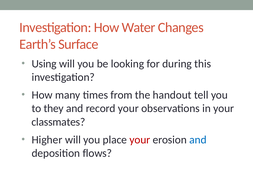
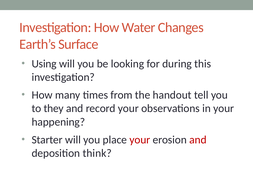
classmates: classmates -> happening
Higher: Higher -> Starter
and at (198, 140) colour: blue -> red
flows: flows -> think
